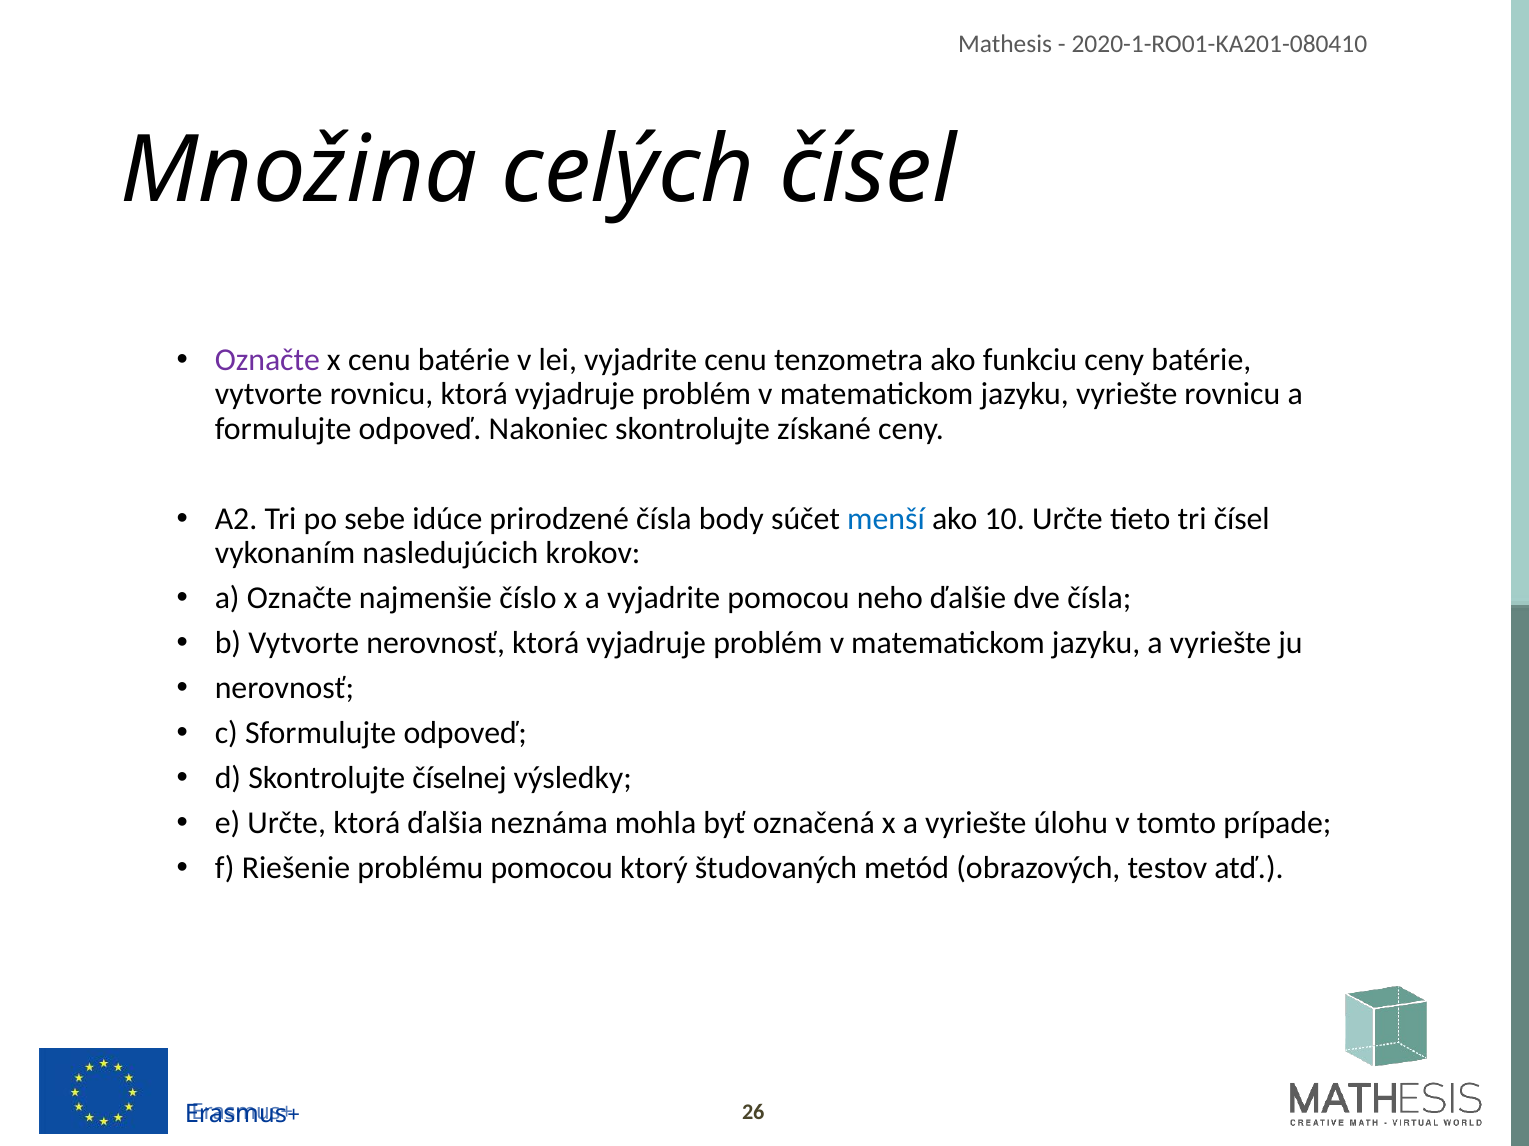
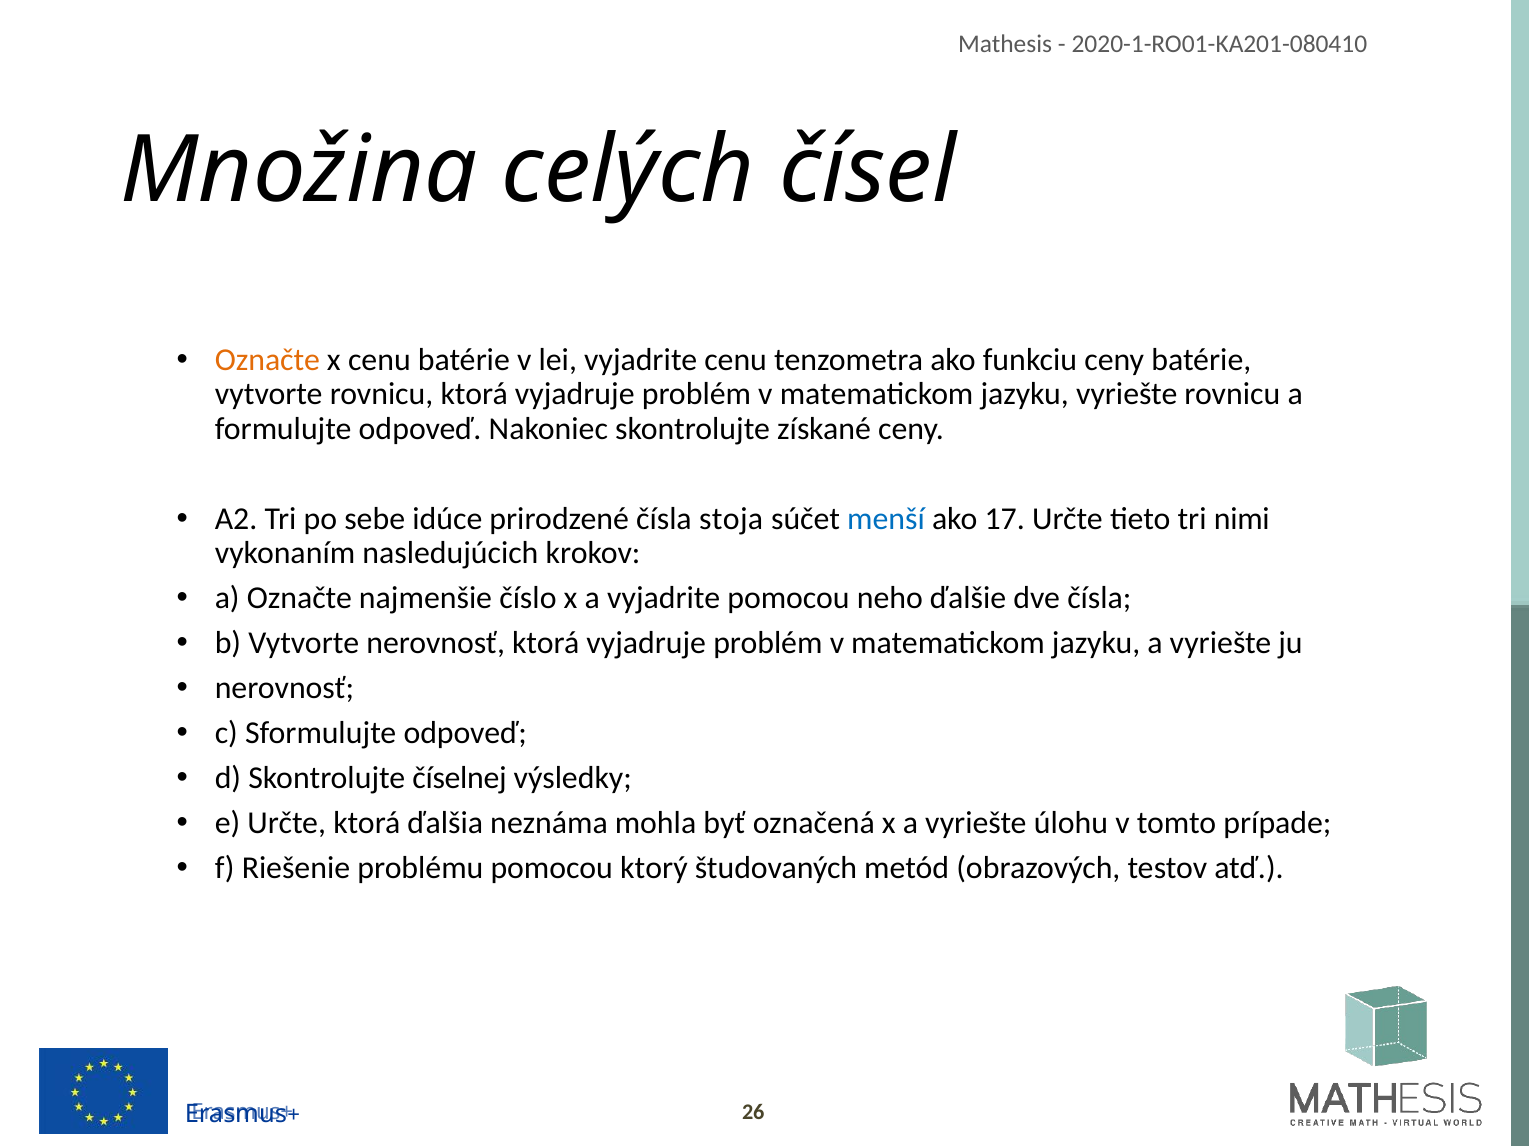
Označte at (267, 360) colour: purple -> orange
body: body -> stoja
10: 10 -> 17
tri čísel: čísel -> nimi
